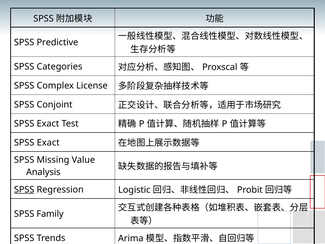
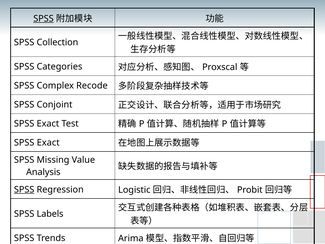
SPSS at (43, 19) underline: none -> present
Predictive: Predictive -> Collection
License: License -> Recode
Family: Family -> Labels
